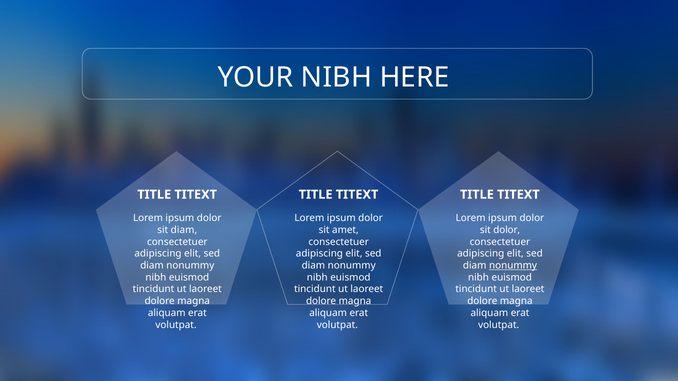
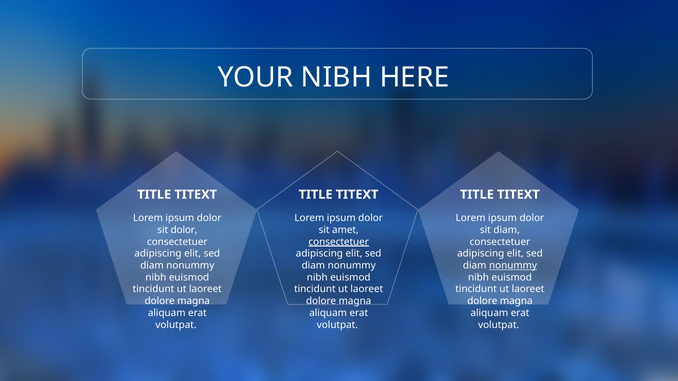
sit diam: diam -> dolor
sit dolor: dolor -> diam
consectetuer at (339, 242) underline: none -> present
